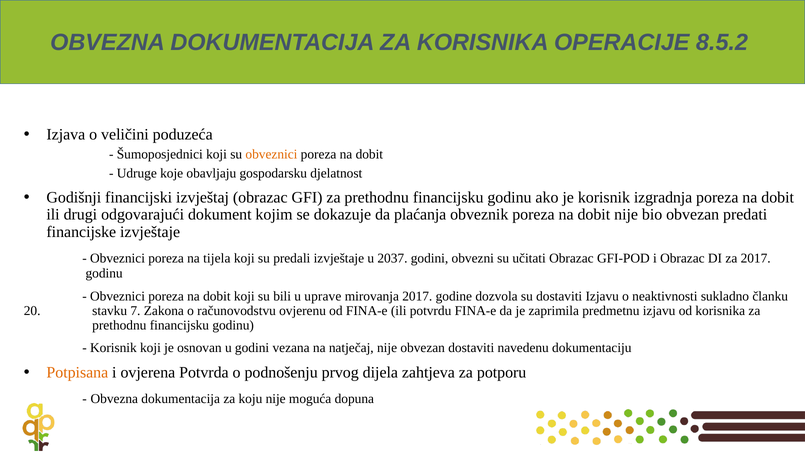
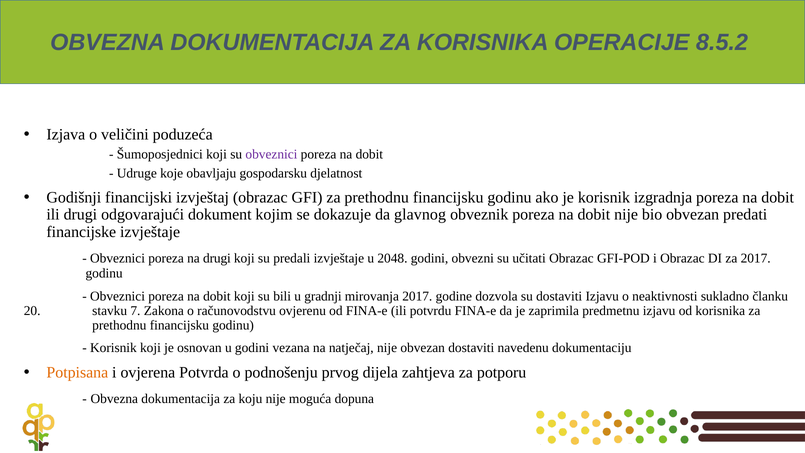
obveznici at (271, 154) colour: orange -> purple
plaćanja: plaćanja -> glavnog
na tijela: tijela -> drugi
2037: 2037 -> 2048
uprave: uprave -> gradnji
